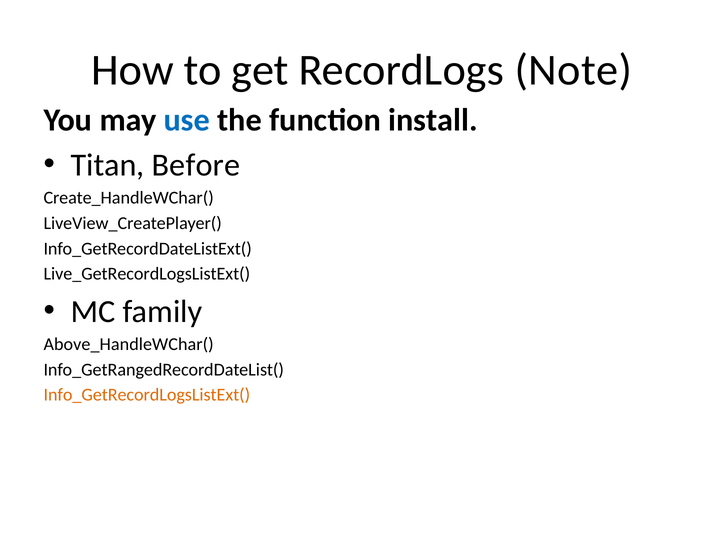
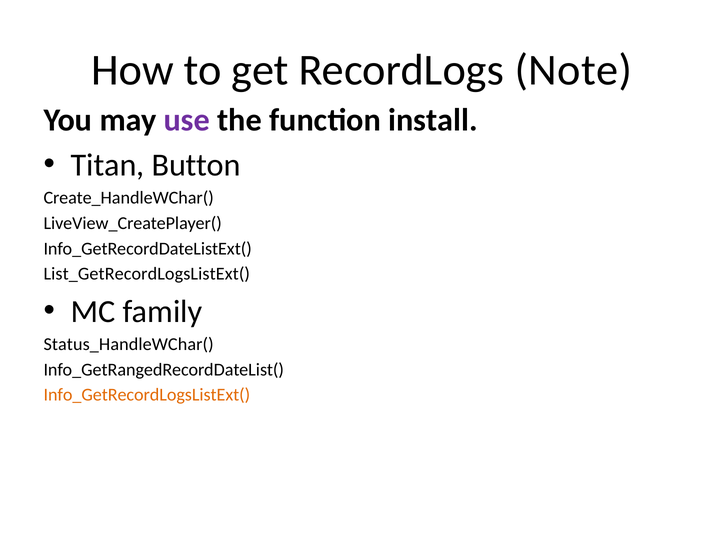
use colour: blue -> purple
Before: Before -> Button
Live_GetRecordLogsListExt(: Live_GetRecordLogsListExt( -> List_GetRecordLogsListExt(
Above_HandleWChar(: Above_HandleWChar( -> Status_HandleWChar(
